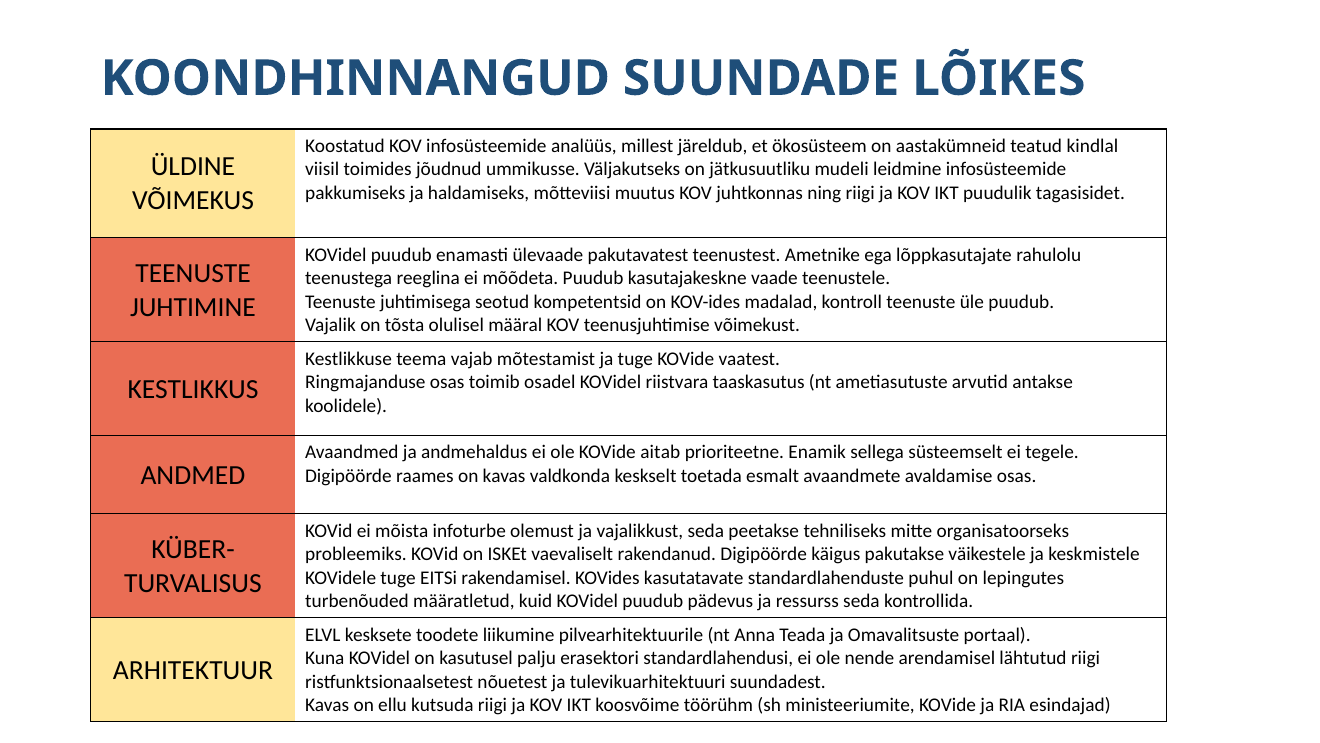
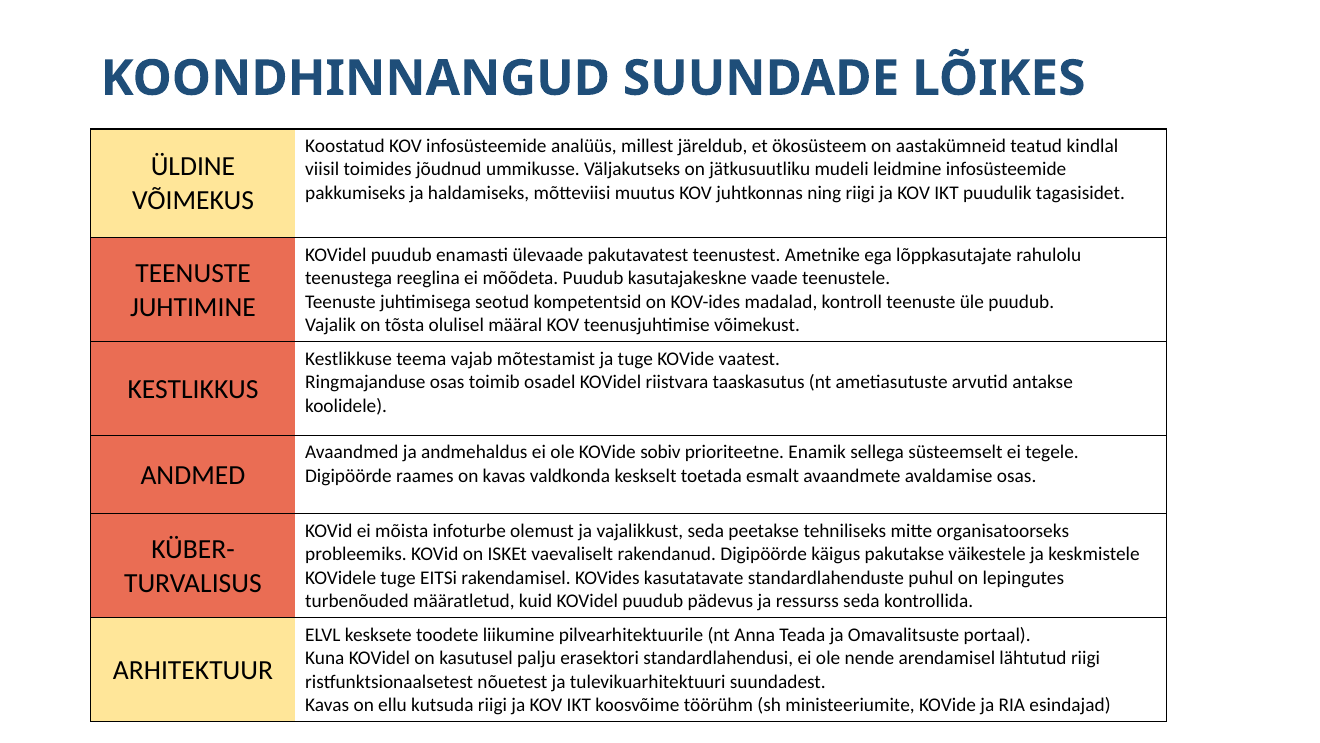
aitab: aitab -> sobiv
